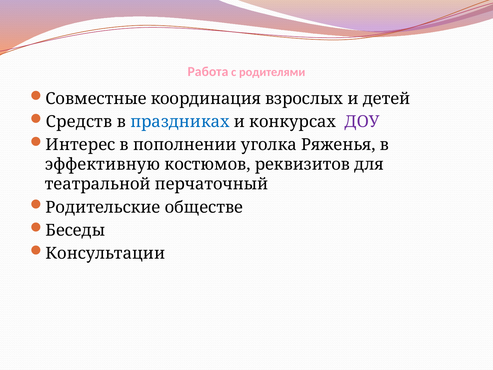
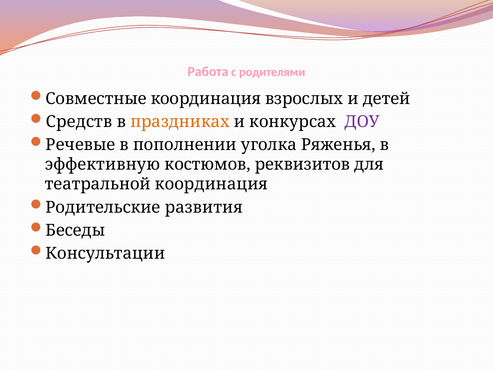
праздниках colour: blue -> orange
Интерес: Интерес -> Речевые
театральной перчаточный: перчаточный -> координация
обществе: обществе -> развития
